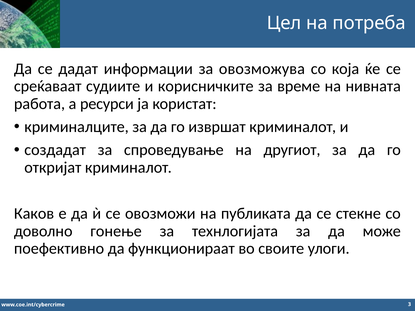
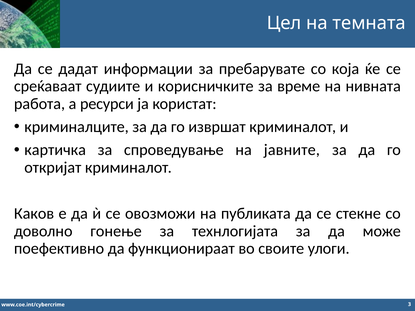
потреба: потреба -> темната
овозможува: овозможува -> пребарувате
создадат: создадат -> картичка
другиот: другиот -> јавните
